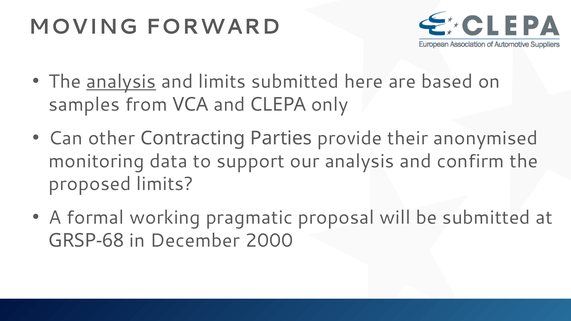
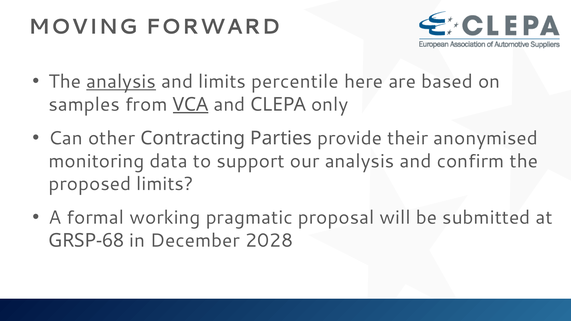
limits submitted: submitted -> percentile
VCA underline: none -> present
2000: 2000 -> 2028
